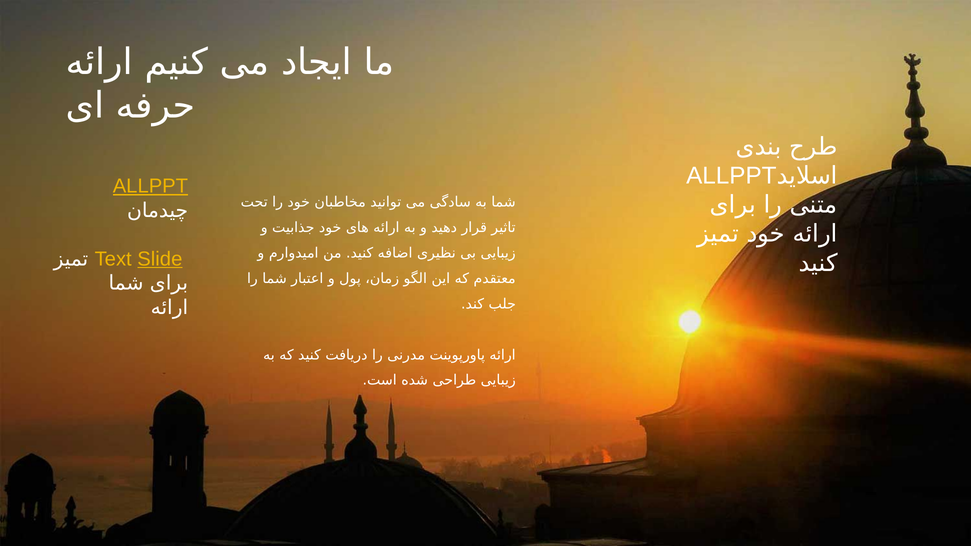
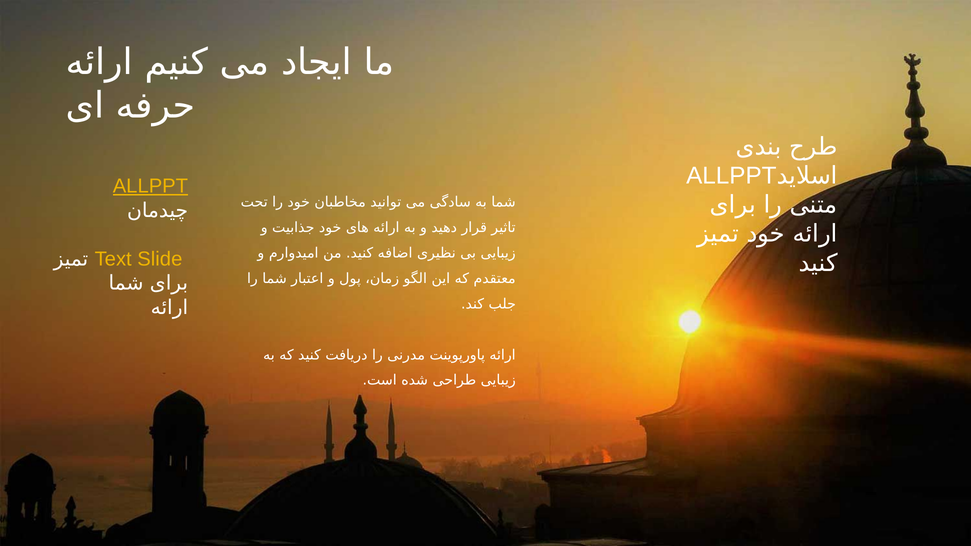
Slide underline: present -> none
